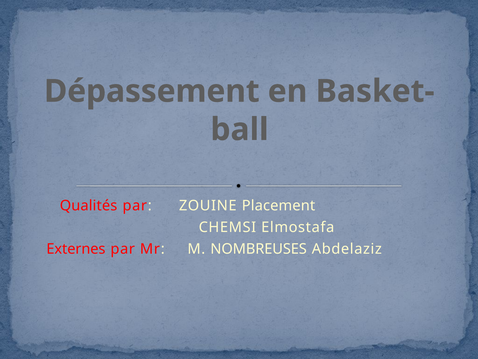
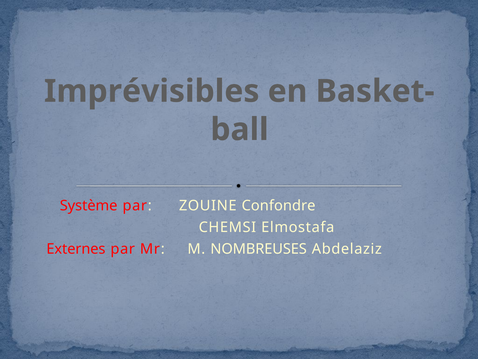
Dépassement: Dépassement -> Imprévisibles
Qualités: Qualités -> Système
Placement: Placement -> Confondre
